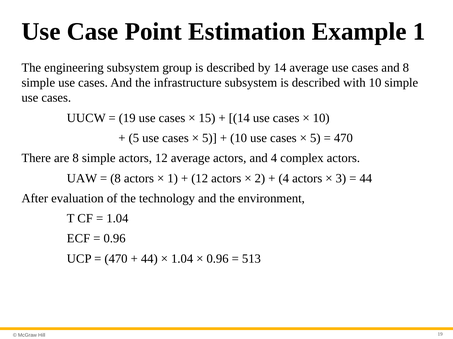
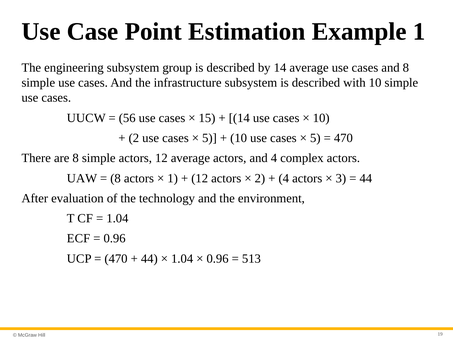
19 at (127, 118): 19 -> 56
5 at (134, 138): 5 -> 2
